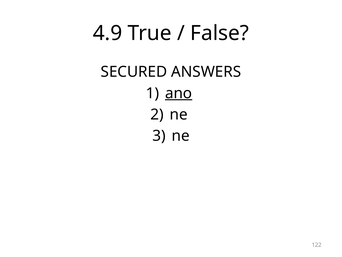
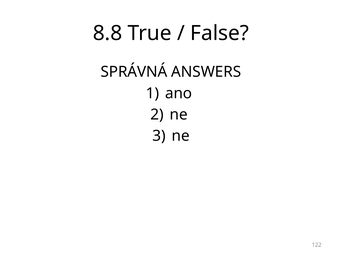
4.9: 4.9 -> 8.8
SECURED: SECURED -> SPRÁVNÁ
ano underline: present -> none
